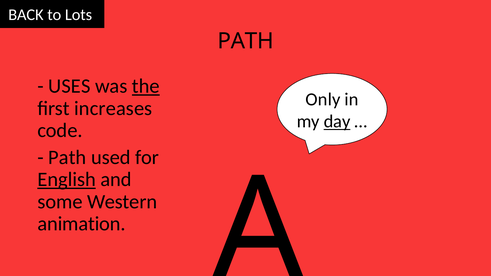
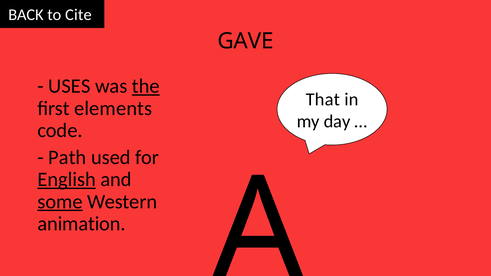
Lots: Lots -> Cite
PATH at (246, 41): PATH -> GAVE
Only: Only -> That
increases: increases -> elements
day underline: present -> none
some underline: none -> present
